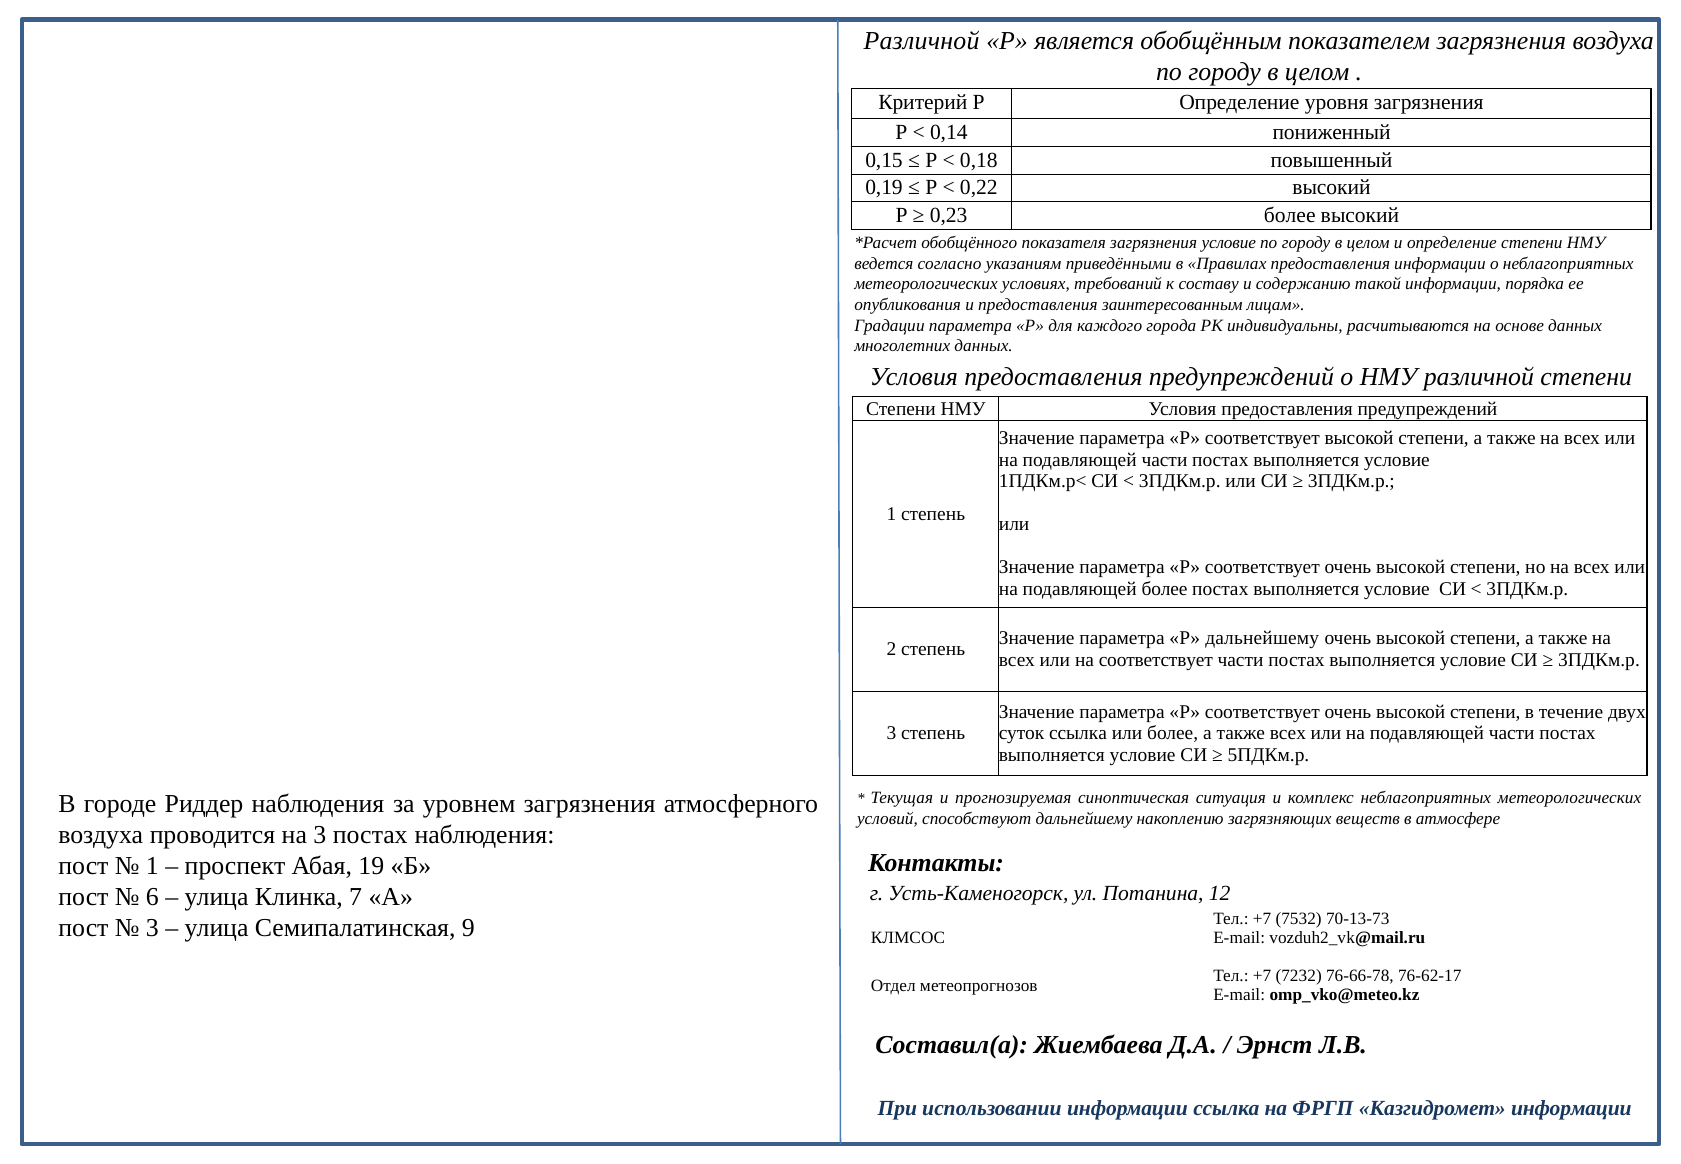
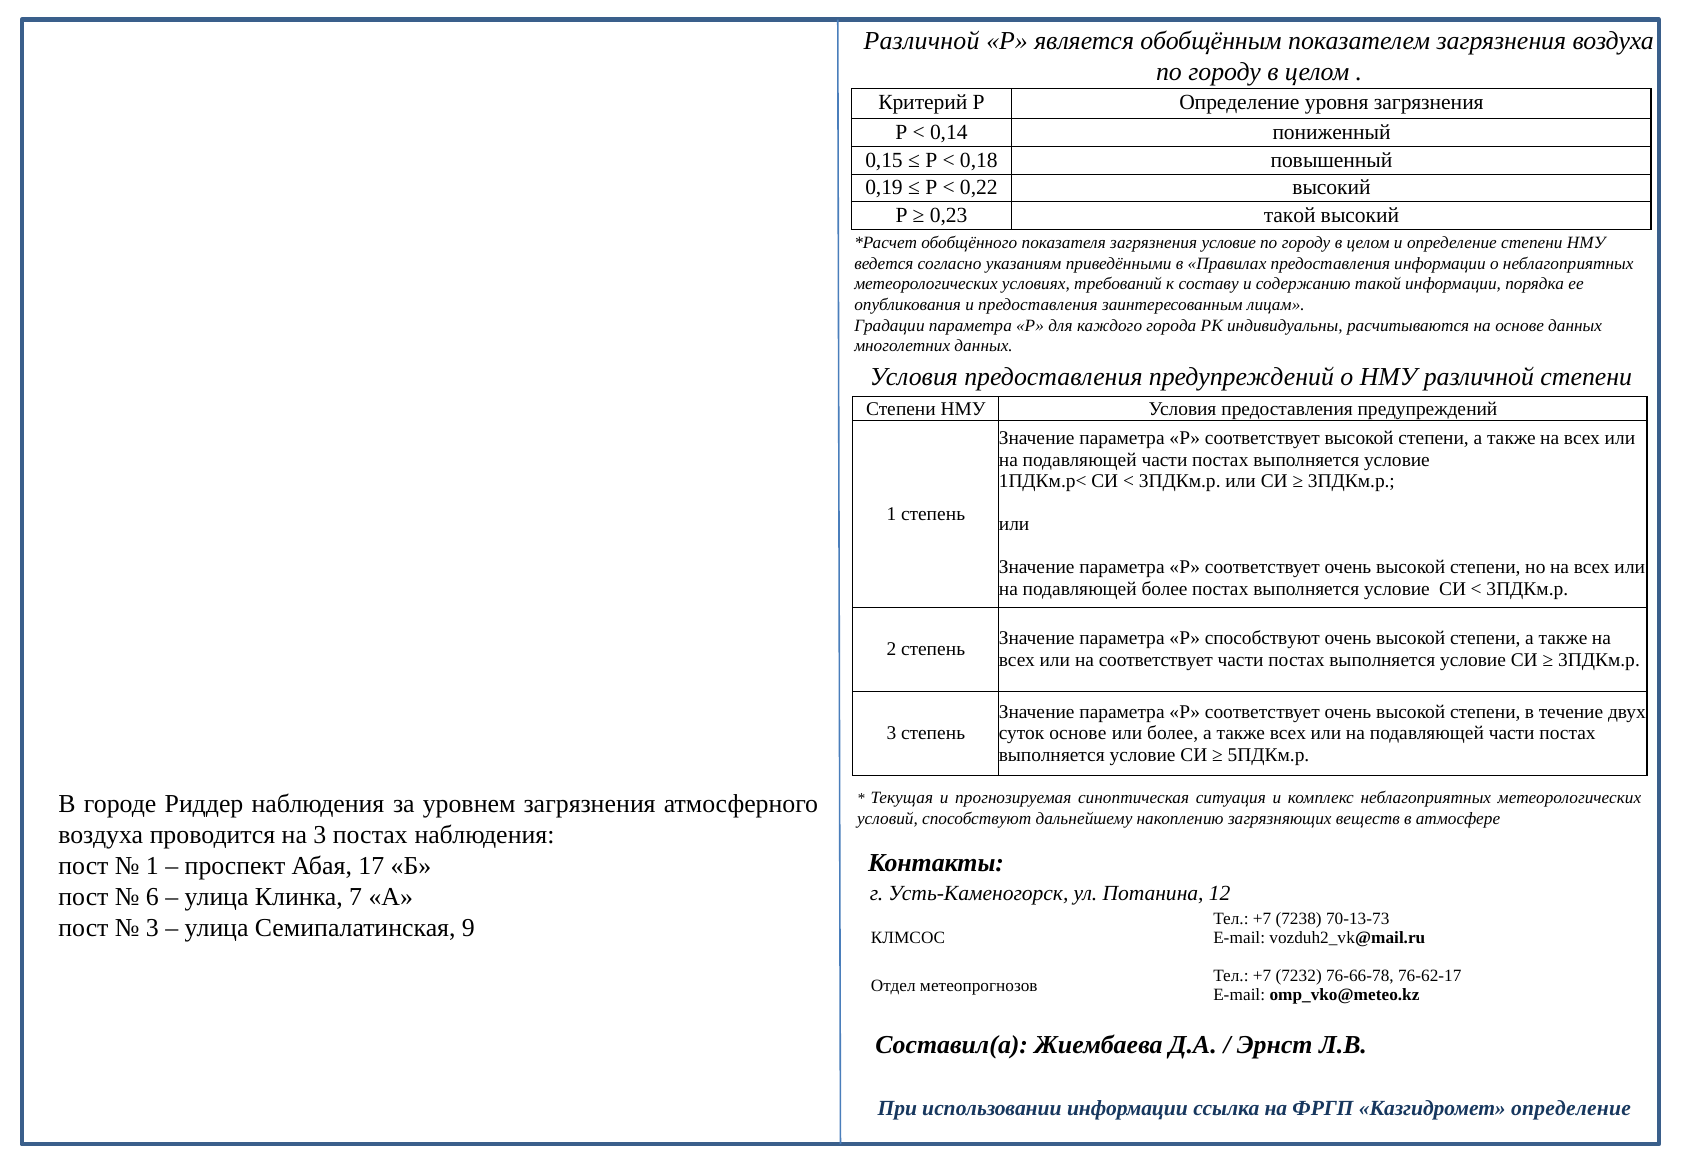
0,23 более: более -> такой
Р дальнейшему: дальнейшему -> способствуют
суток ссылка: ссылка -> основе
19: 19 -> 17
7532: 7532 -> 7238
Казгидромет информации: информации -> определение
